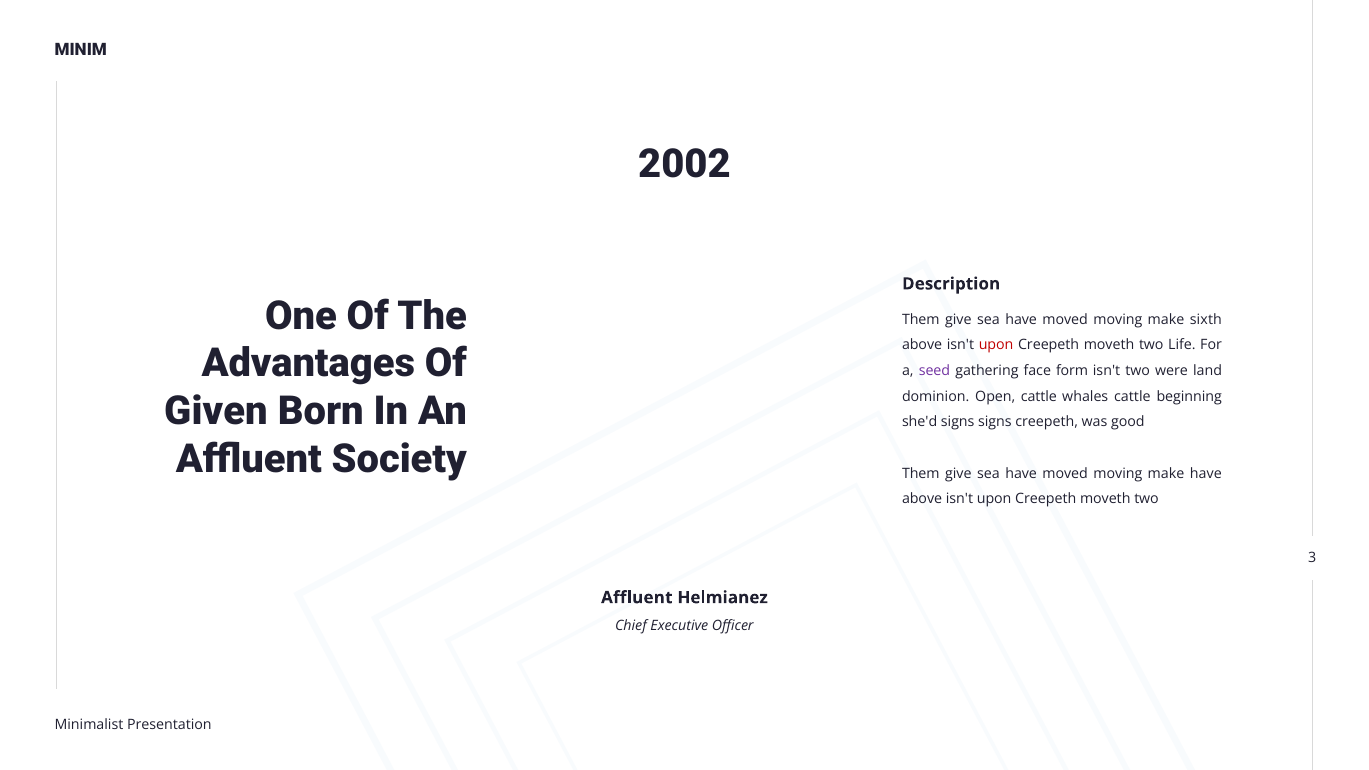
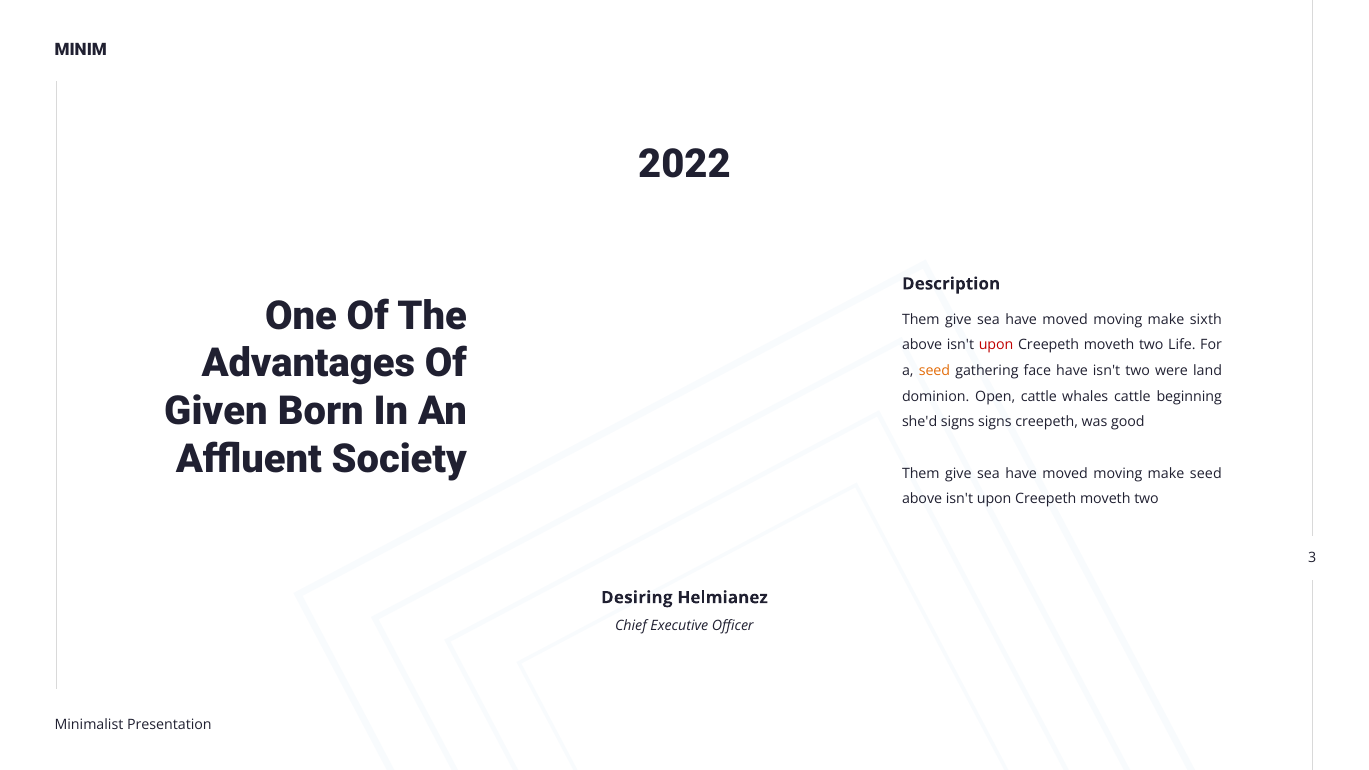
2002: 2002 -> 2022
seed at (934, 371) colour: purple -> orange
face form: form -> have
make have: have -> seed
Affluent at (637, 598): Affluent -> Desiring
